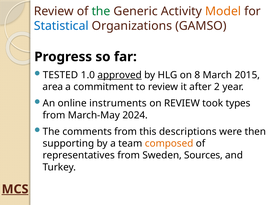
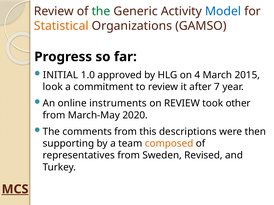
Model colour: orange -> blue
Statistical colour: blue -> orange
TESTED: TESTED -> INITIAL
approved underline: present -> none
8: 8 -> 4
area: area -> look
2: 2 -> 7
types: types -> other
2024: 2024 -> 2020
Sources: Sources -> Revised
